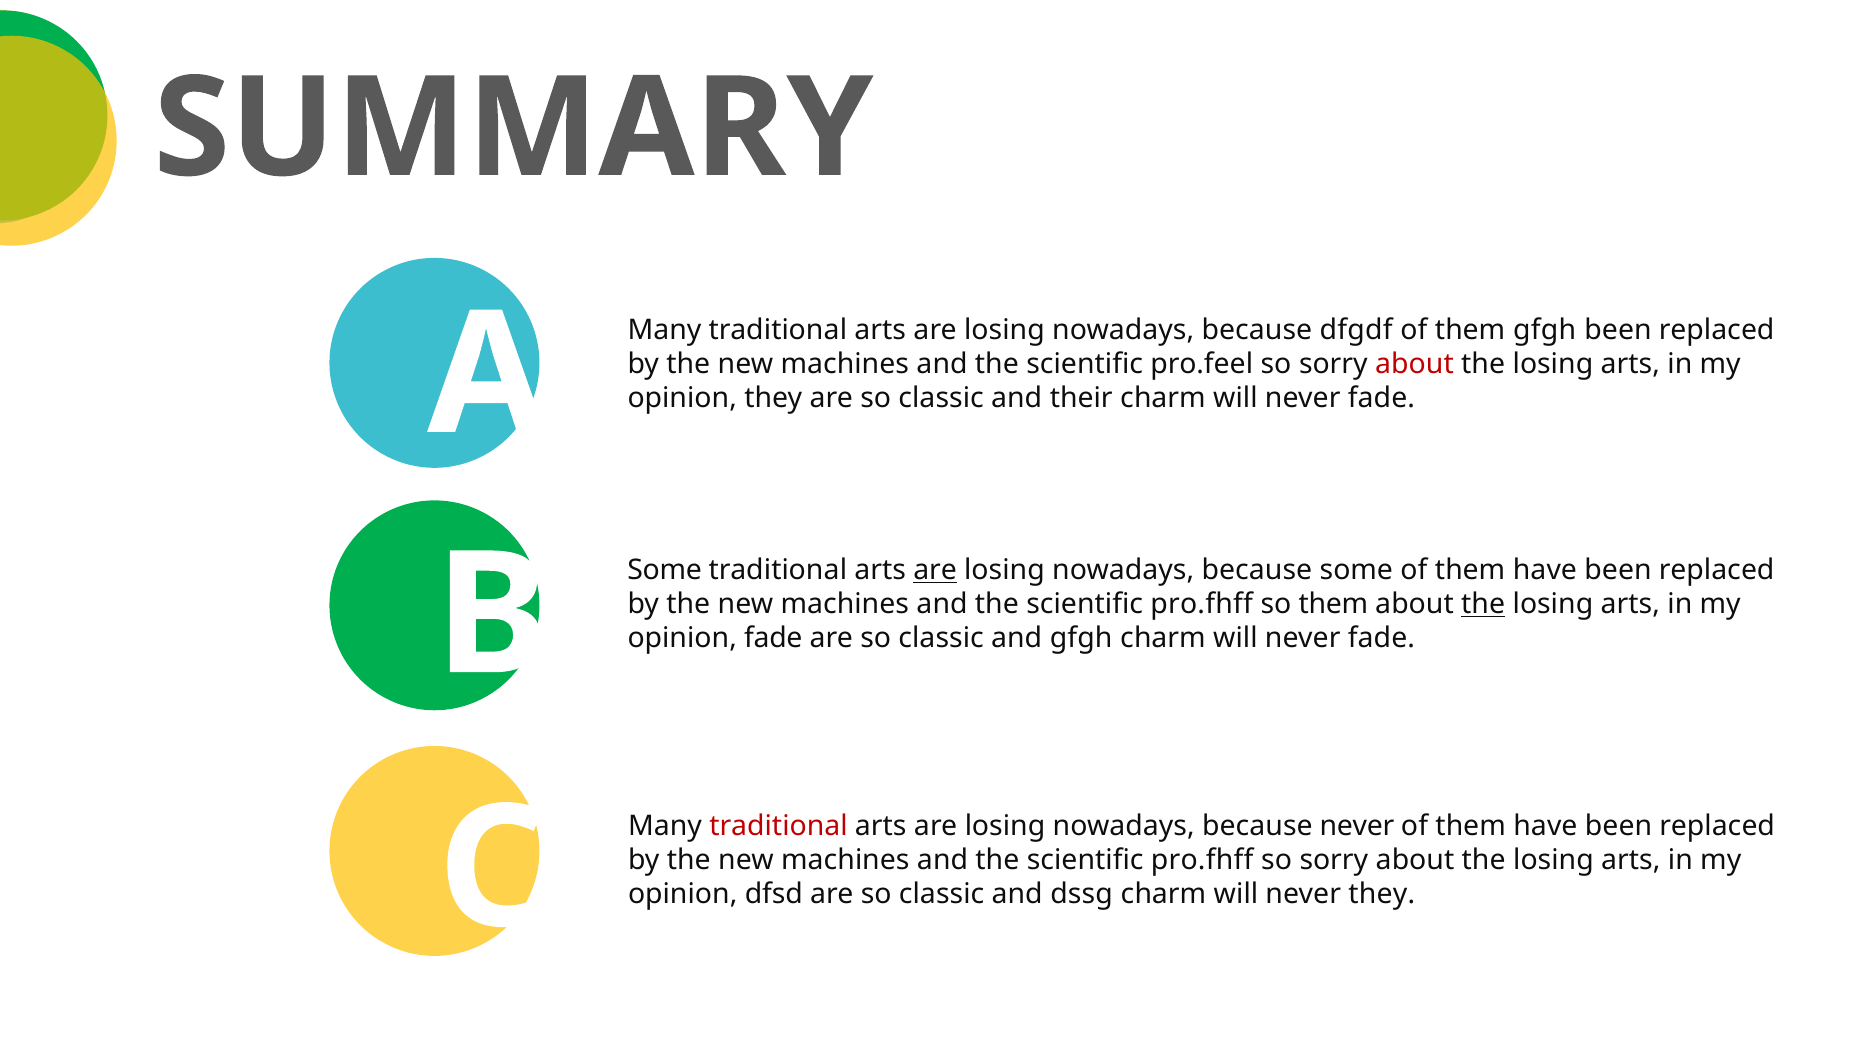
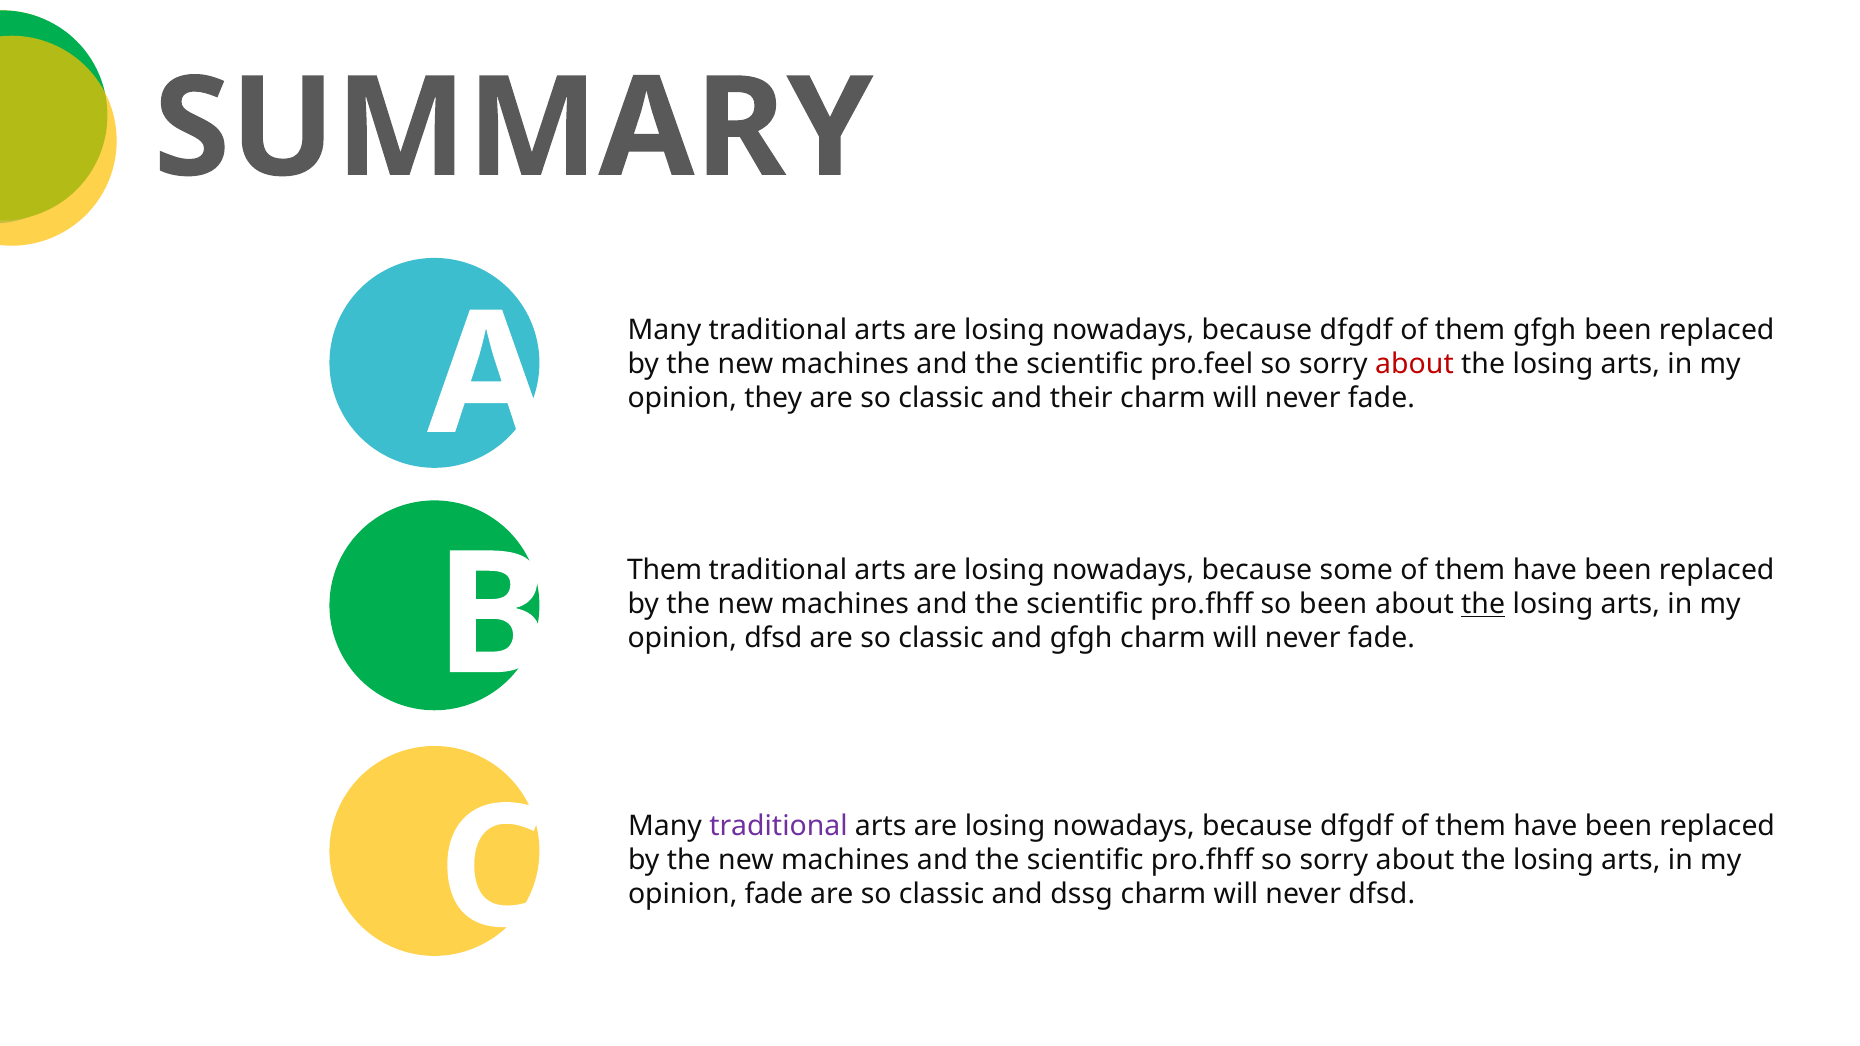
Some at (665, 570): Some -> Them
are at (935, 570) underline: present -> none
so them: them -> been
opinion fade: fade -> dfsd
traditional at (778, 826) colour: red -> purple
never at (1357, 826): never -> dfgdf
opinion dfsd: dfsd -> fade
never they: they -> dfsd
